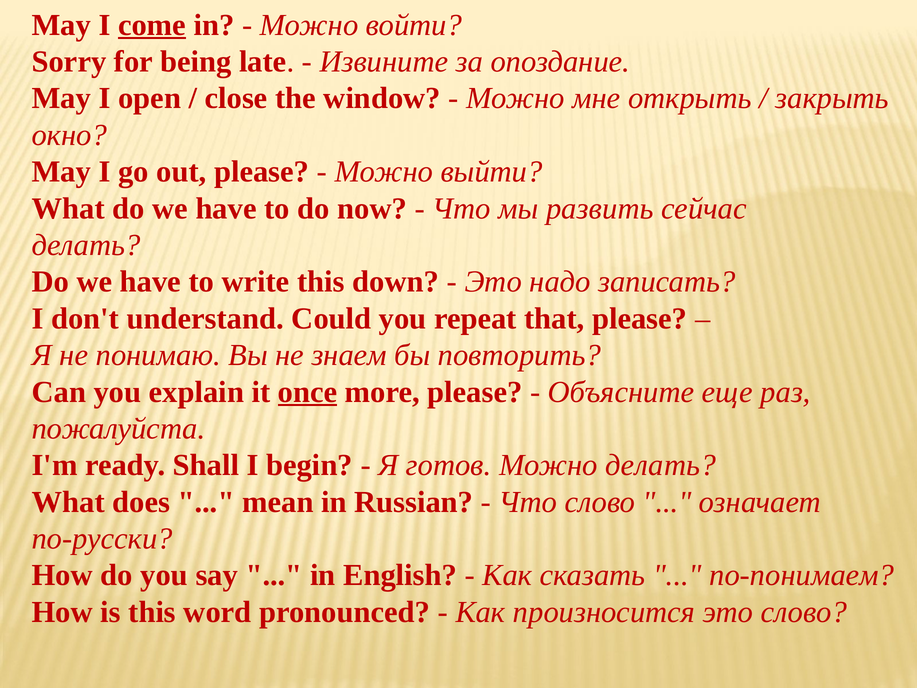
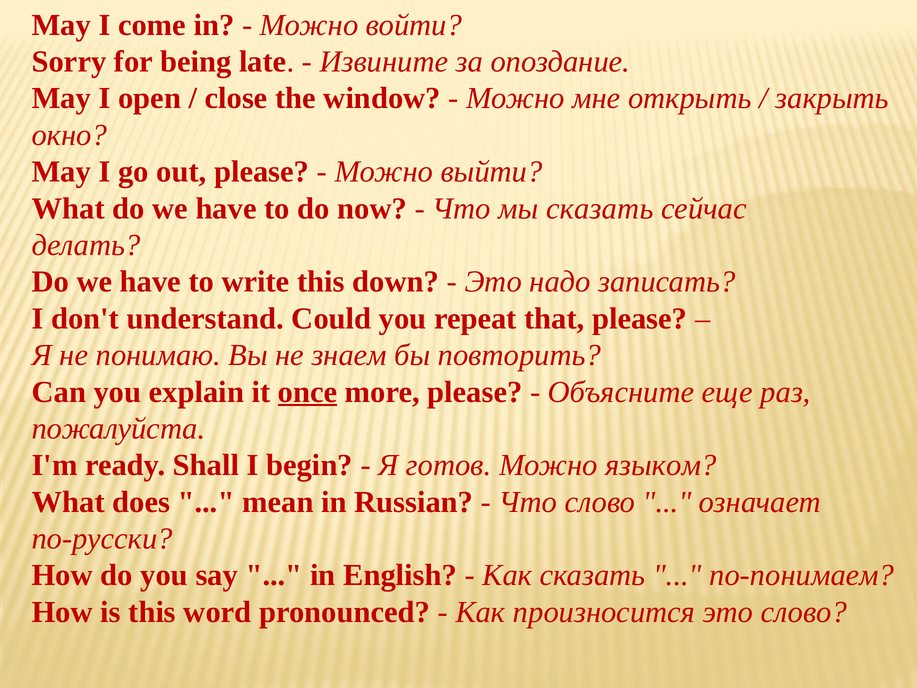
come underline: present -> none
мы развить: развить -> сказать
Можно делать: делать -> языком
